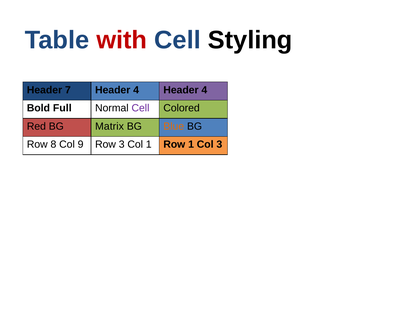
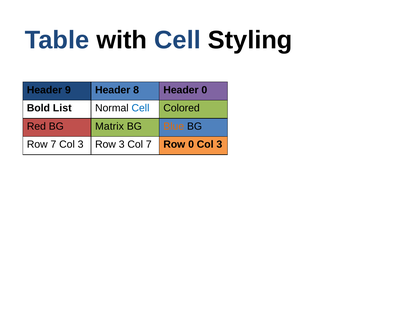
with colour: red -> black
7: 7 -> 9
4 at (136, 90): 4 -> 8
4 at (204, 90): 4 -> 0
Full: Full -> List
Cell at (140, 108) colour: purple -> blue
Row 8: 8 -> 7
9 at (81, 145): 9 -> 3
Col 1: 1 -> 7
Row 1: 1 -> 0
